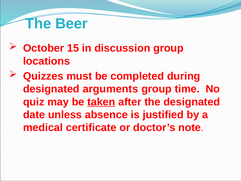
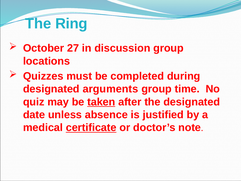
Beer: Beer -> Ring
15: 15 -> 27
certificate underline: none -> present
